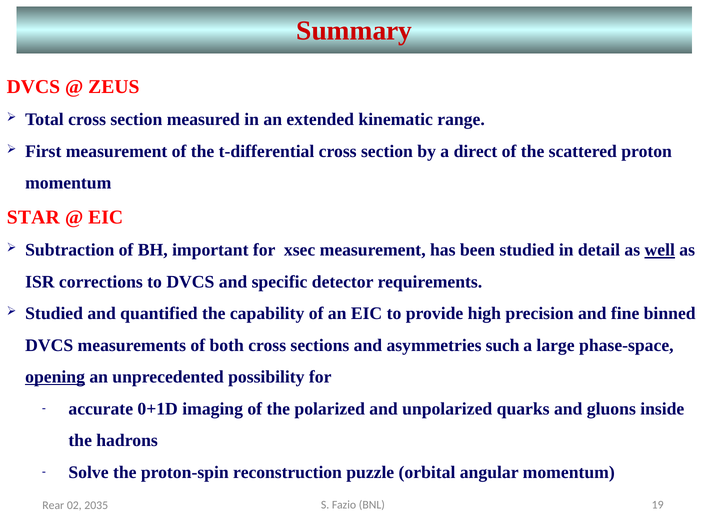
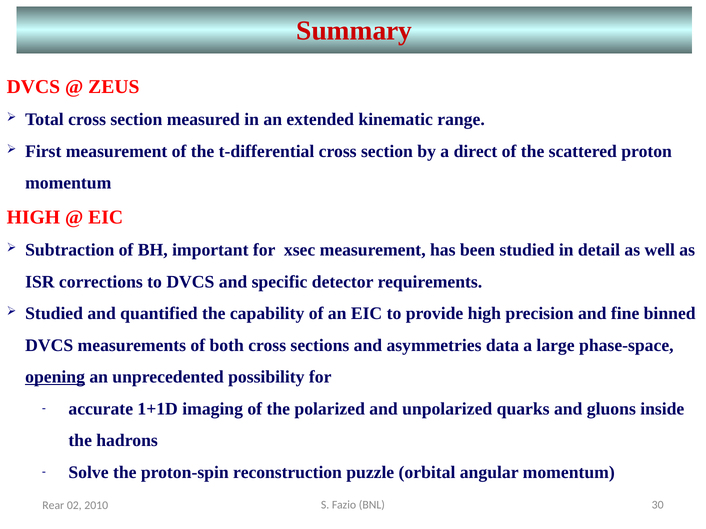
STAR at (33, 218): STAR -> HIGH
well underline: present -> none
such: such -> data
0+1D: 0+1D -> 1+1D
19: 19 -> 30
2035: 2035 -> 2010
